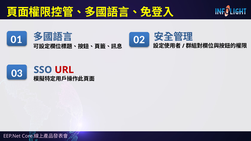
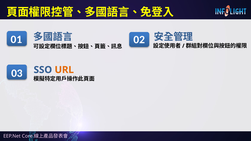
URL colour: red -> orange
